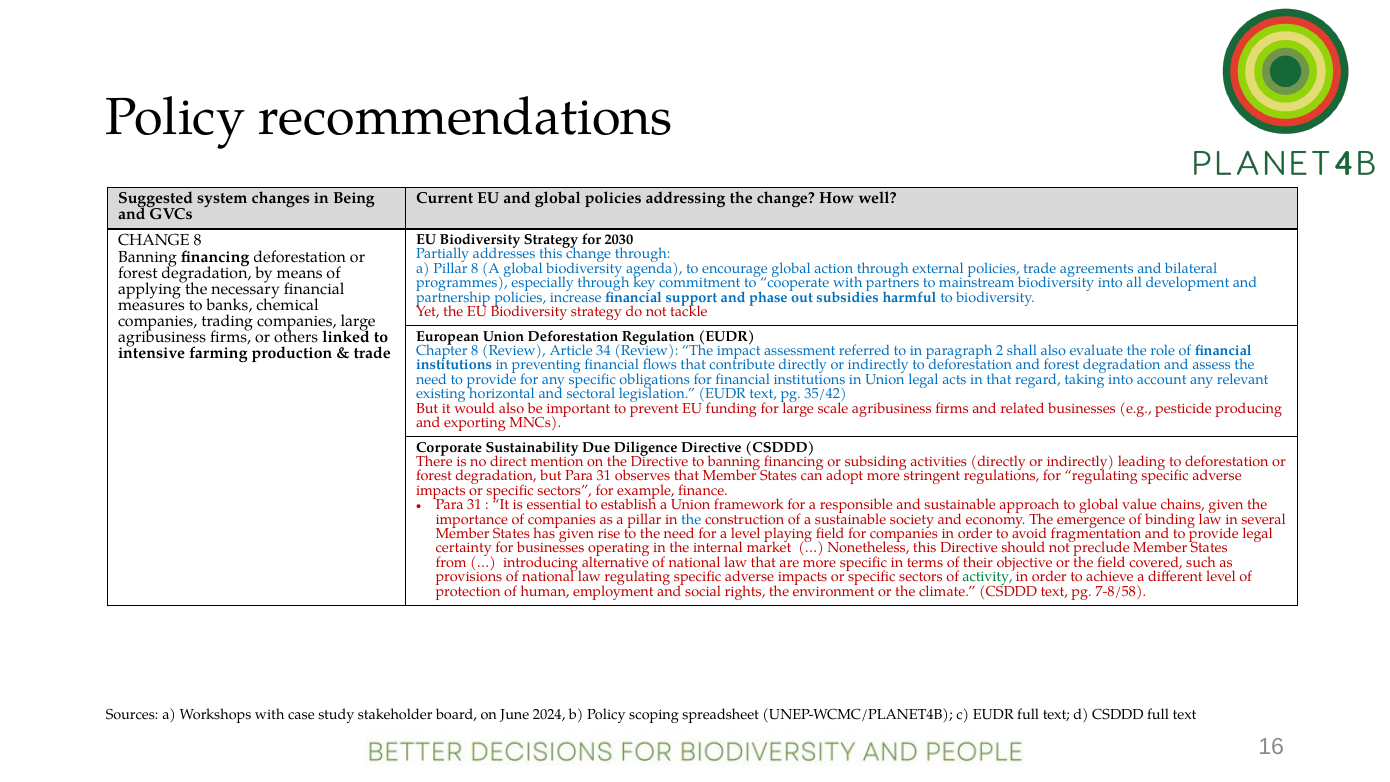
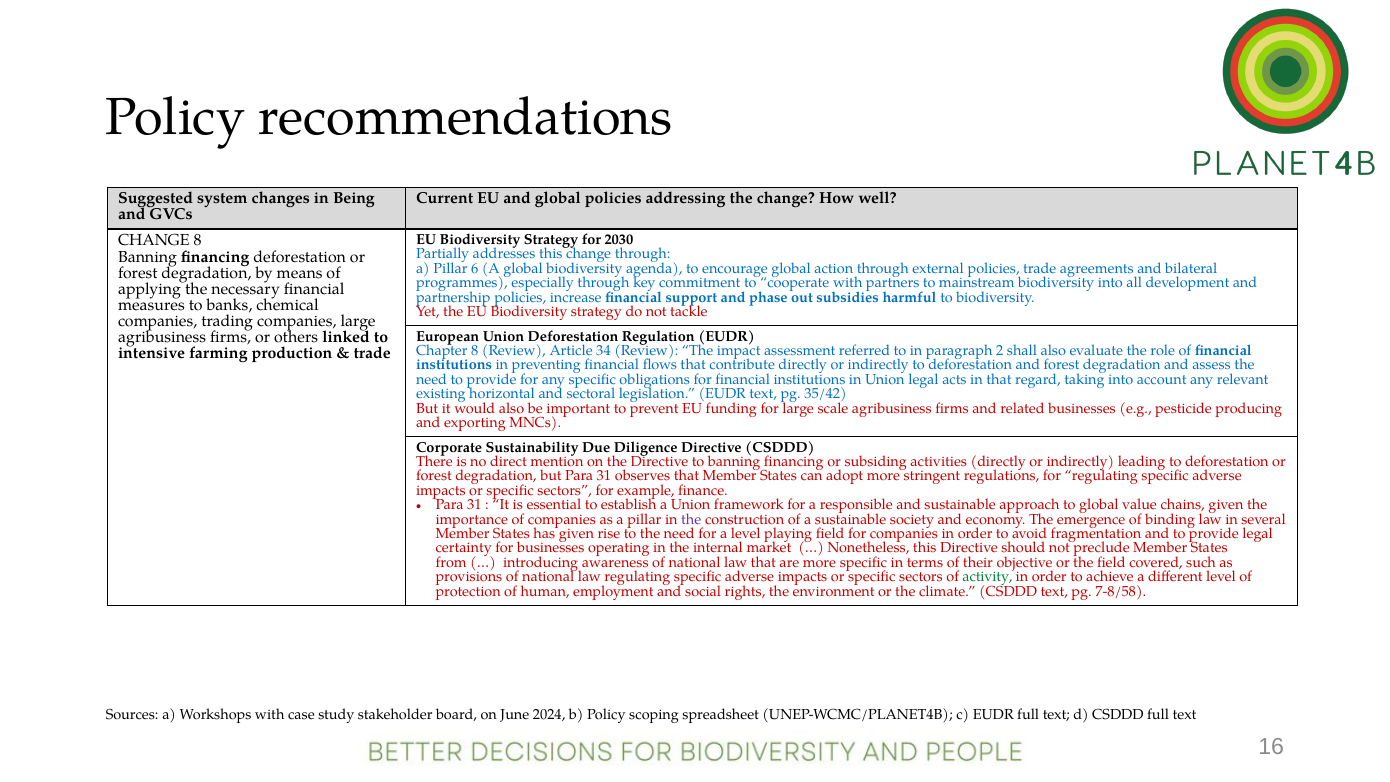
Pillar 8: 8 -> 6
the at (691, 519) colour: blue -> purple
alternative: alternative -> awareness
